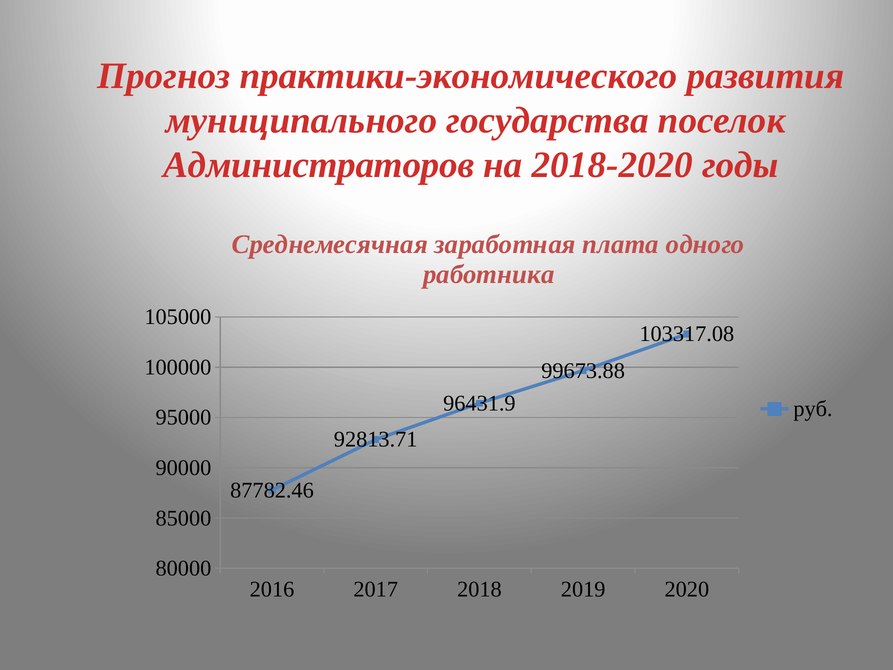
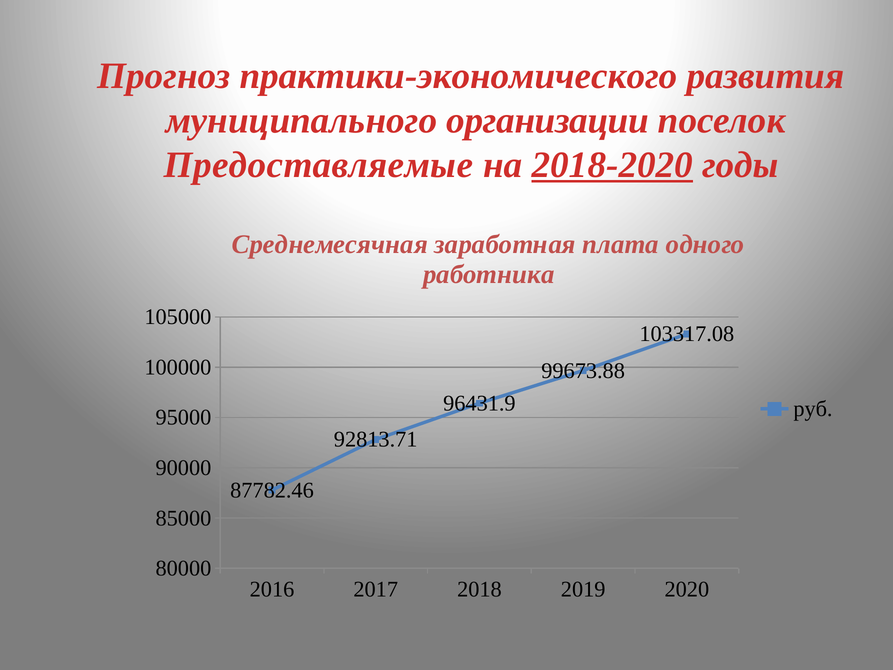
государства: государства -> организации
Администраторов: Администраторов -> Предоставляемые
2018-2020 underline: none -> present
